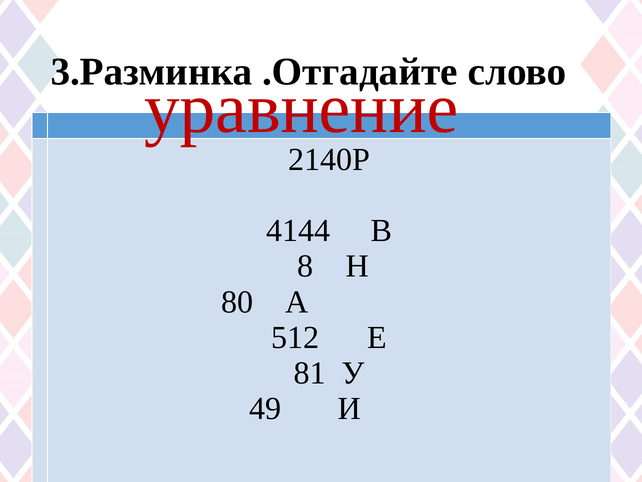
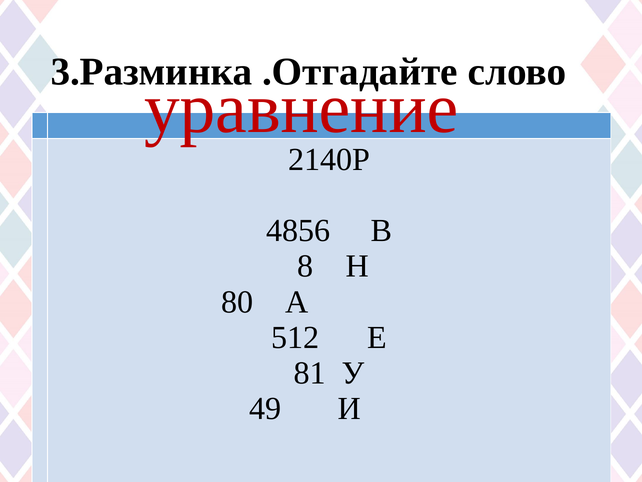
4144: 4144 -> 4856
